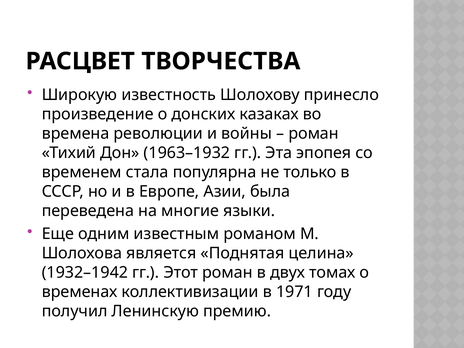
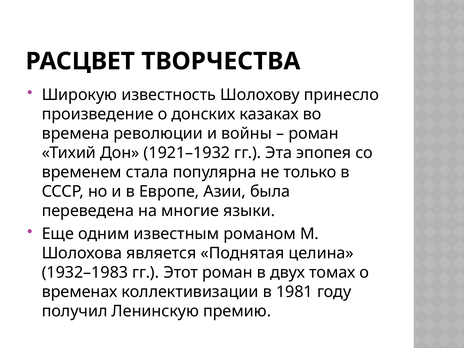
1963–1932: 1963–1932 -> 1921–1932
1932–1942: 1932–1942 -> 1932–1983
1971: 1971 -> 1981
